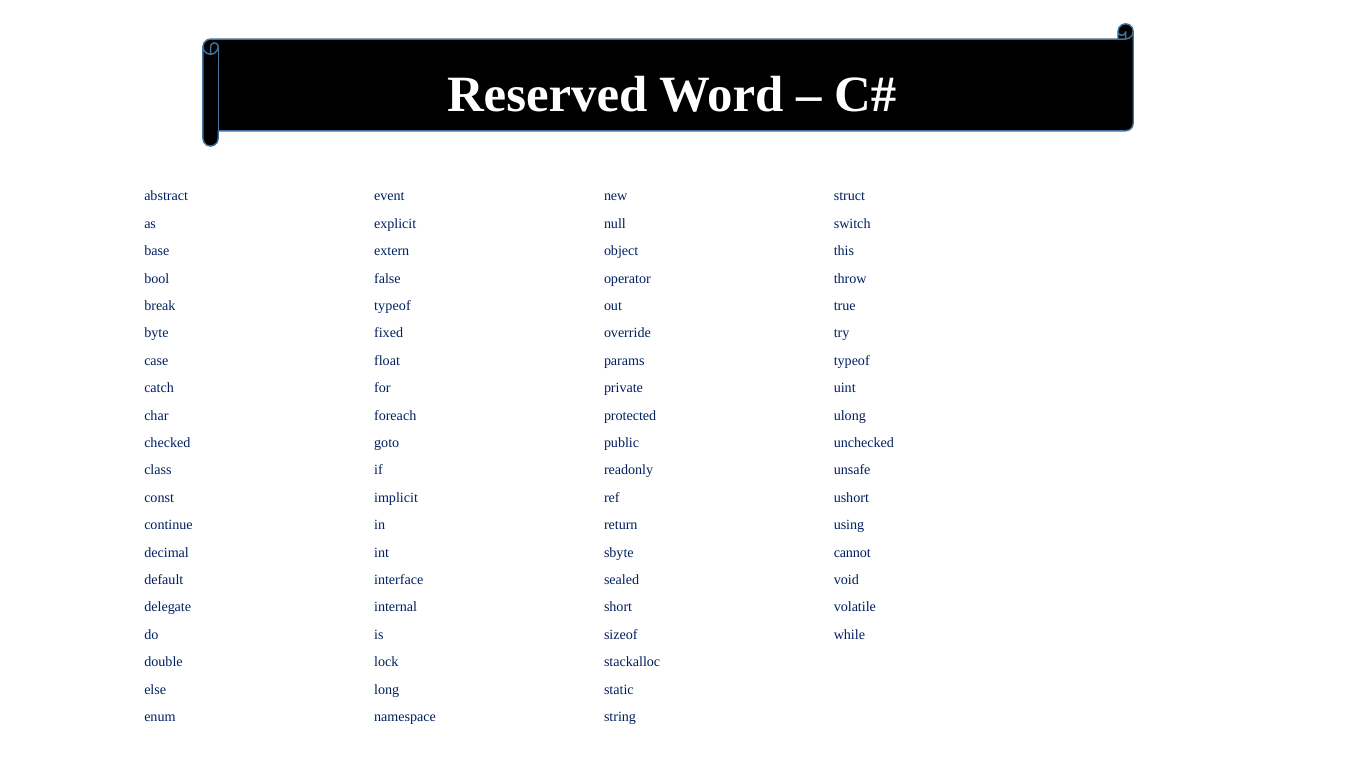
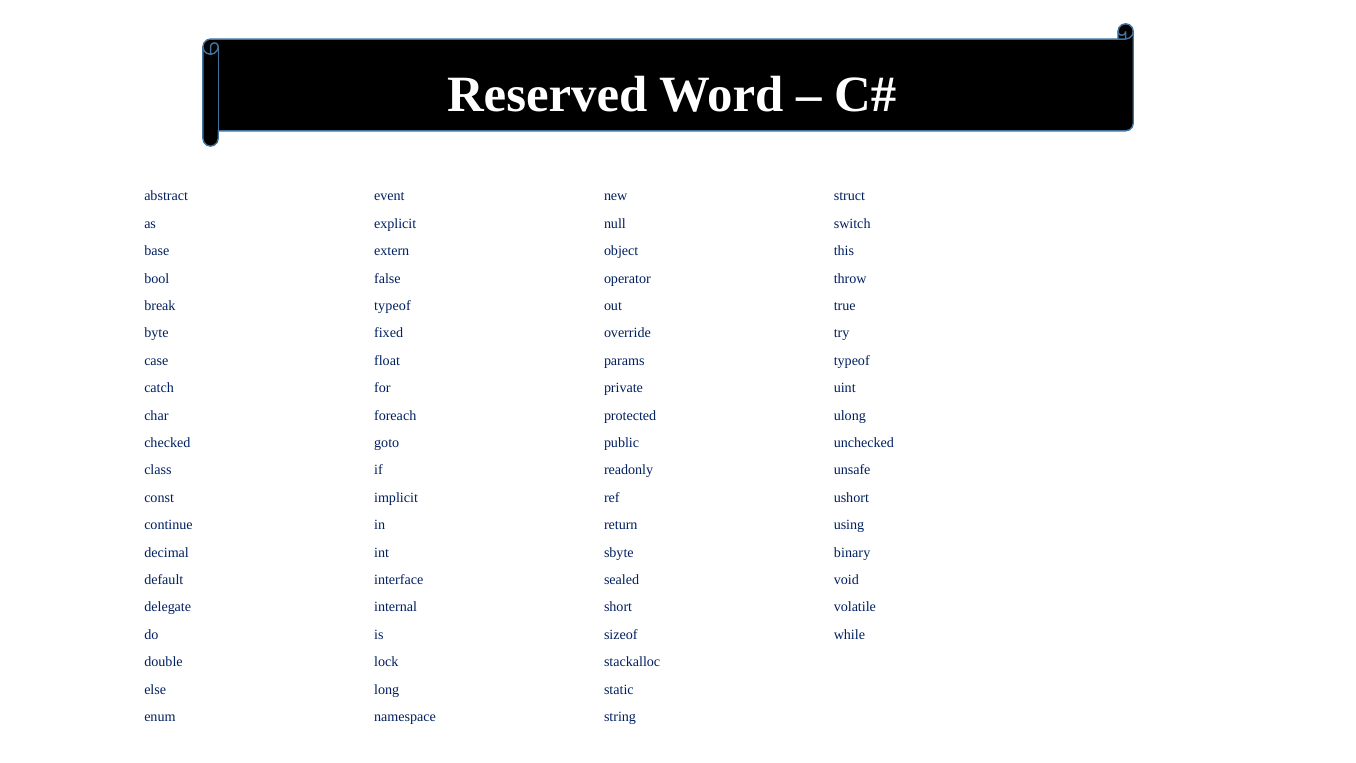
cannot: cannot -> binary
